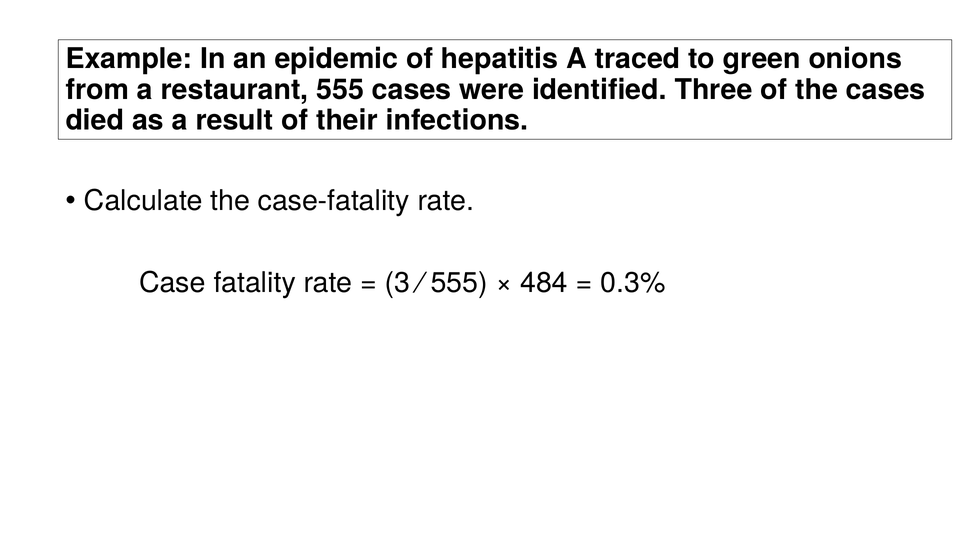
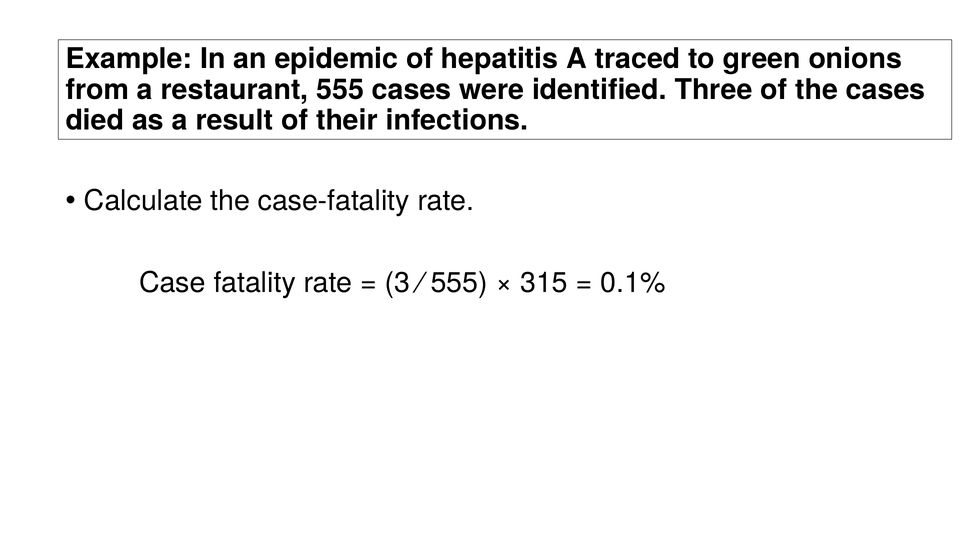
484: 484 -> 315
0.3%: 0.3% -> 0.1%
